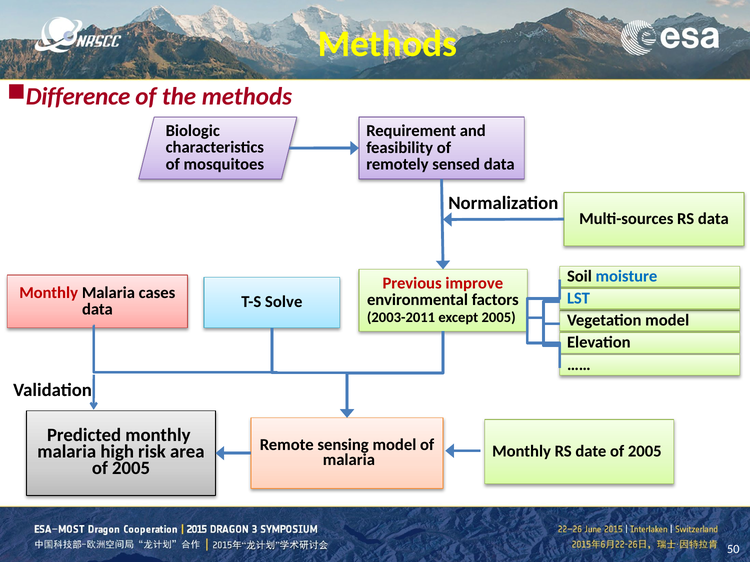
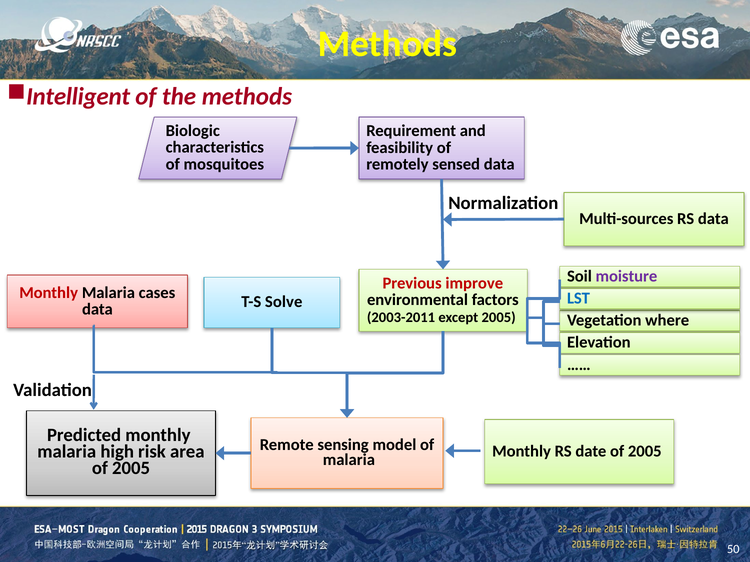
Difference: Difference -> Intelligent
moisture colour: blue -> purple
Vegetation model: model -> where
